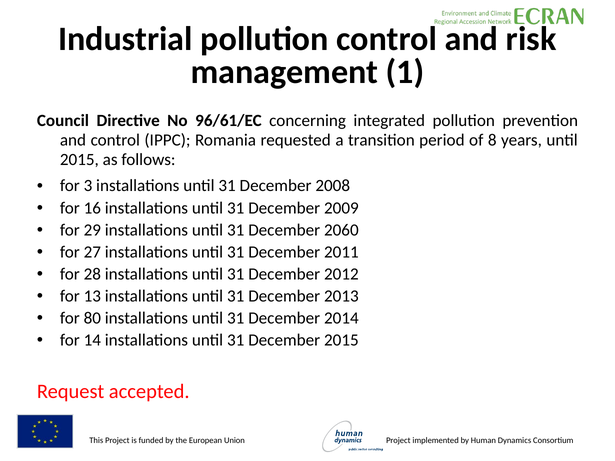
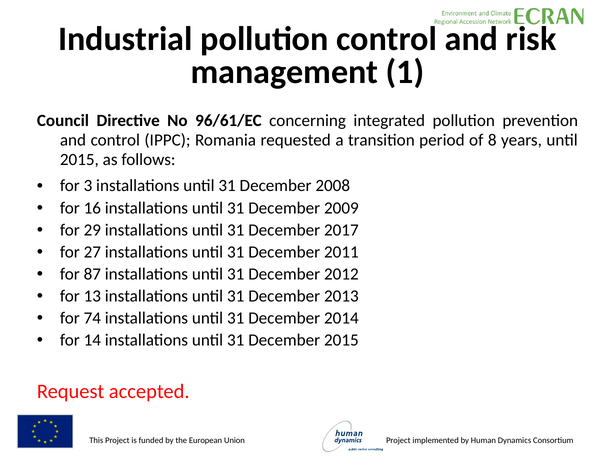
2060: 2060 -> 2017
28: 28 -> 87
80: 80 -> 74
